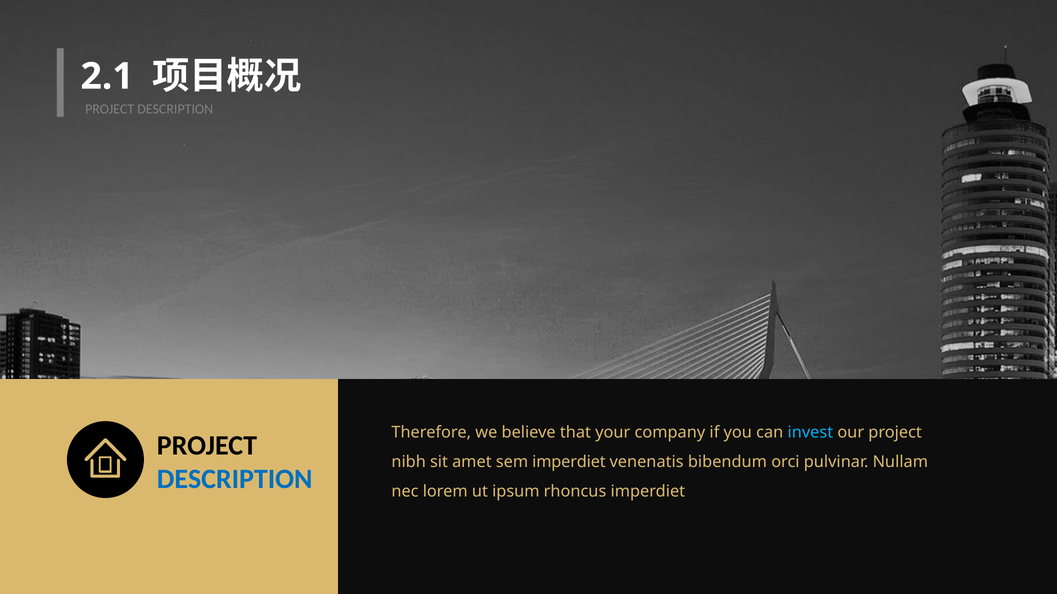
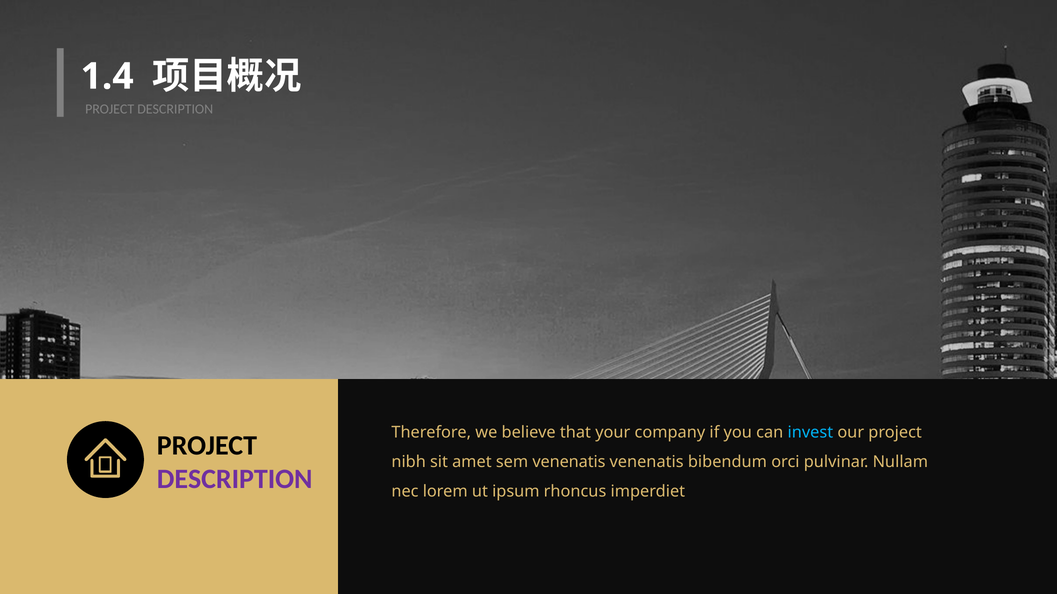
2.1: 2.1 -> 1.4
sem imperdiet: imperdiet -> venenatis
DESCRIPTION at (235, 480) colour: blue -> purple
